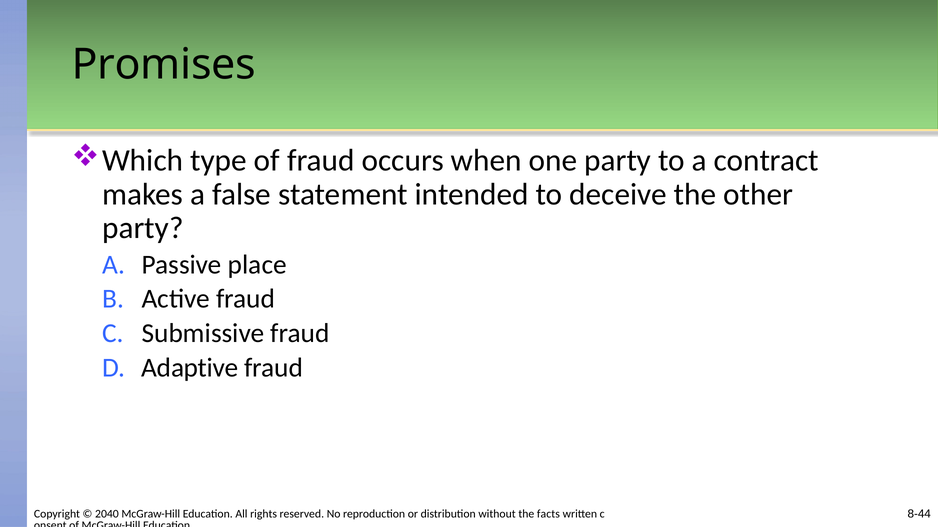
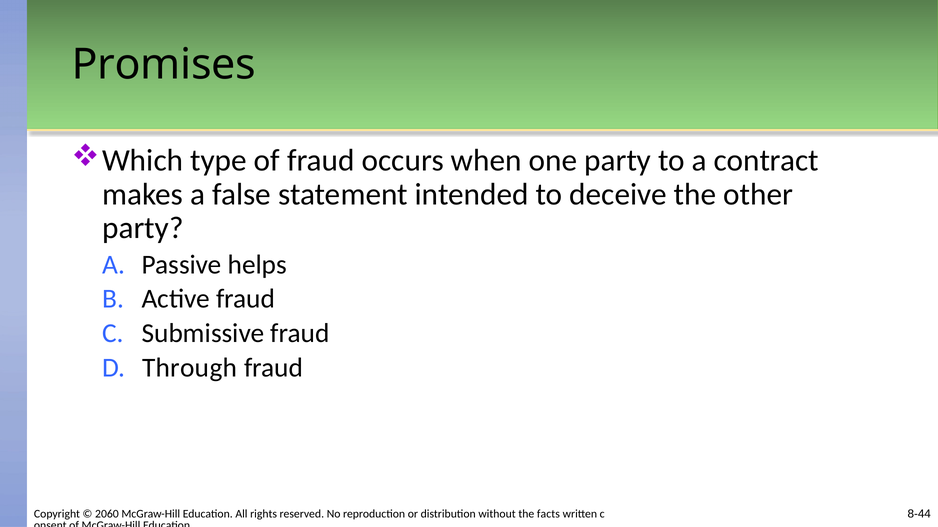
place: place -> helps
Adaptive: Adaptive -> Through
2040: 2040 -> 2060
